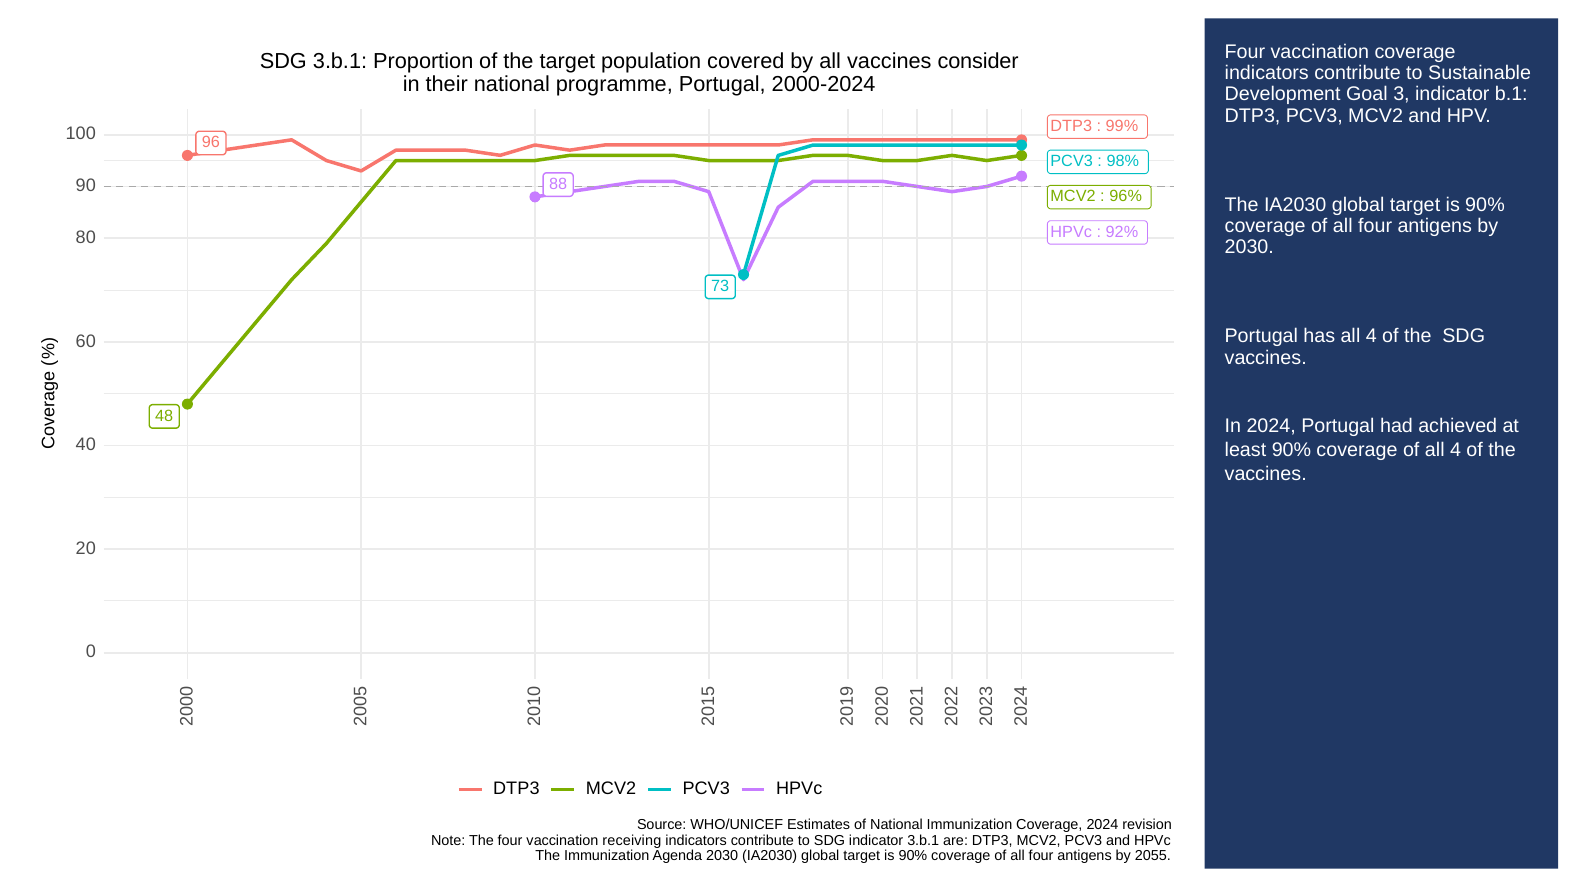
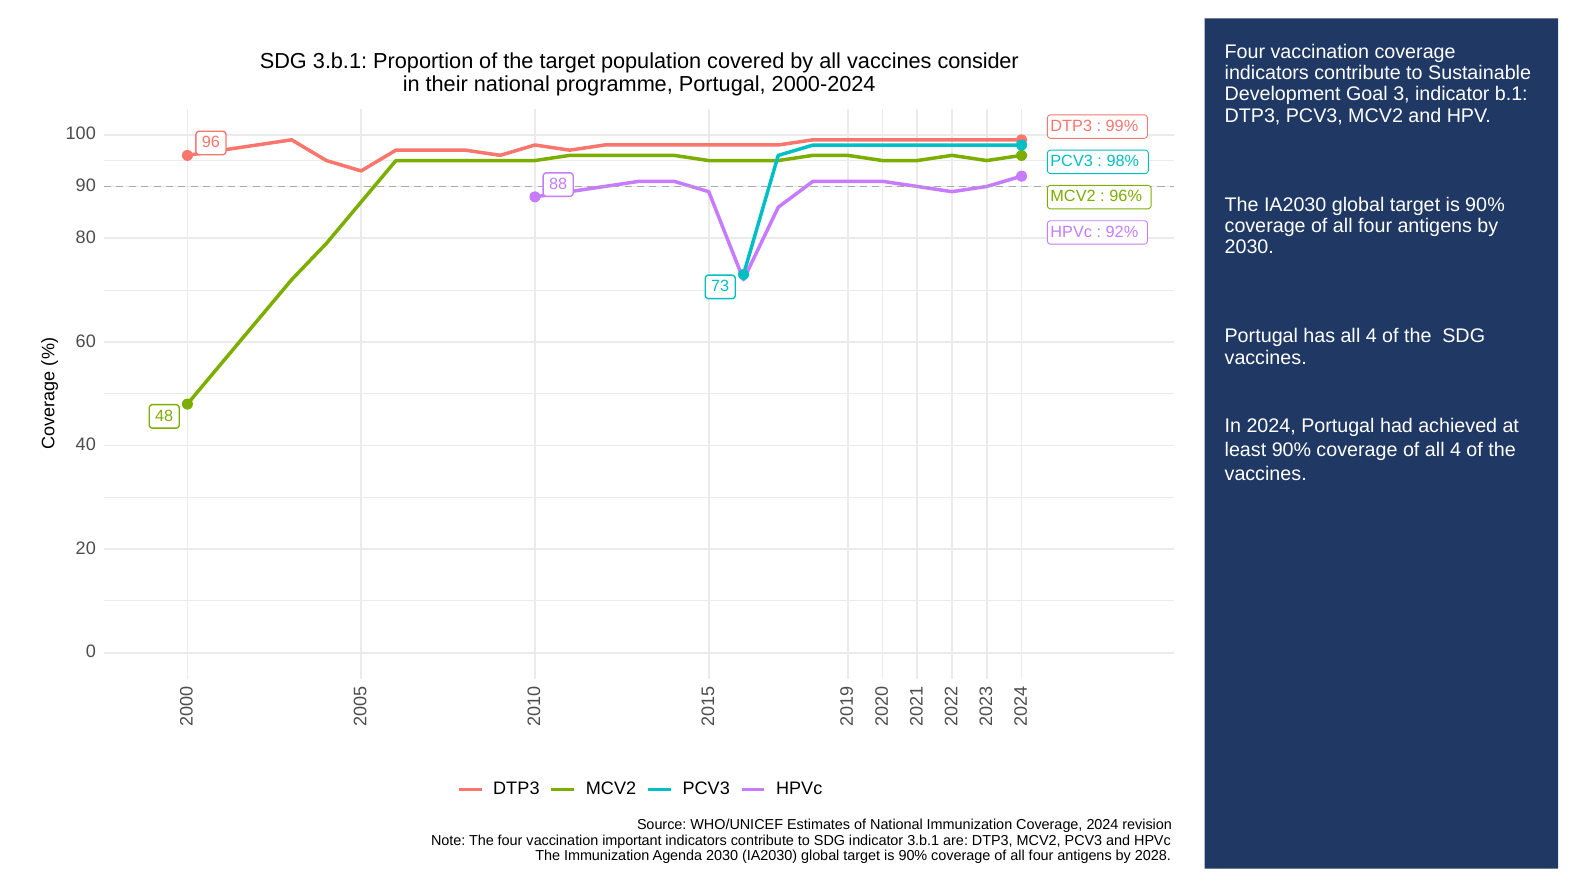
receiving: receiving -> important
2055: 2055 -> 2028
